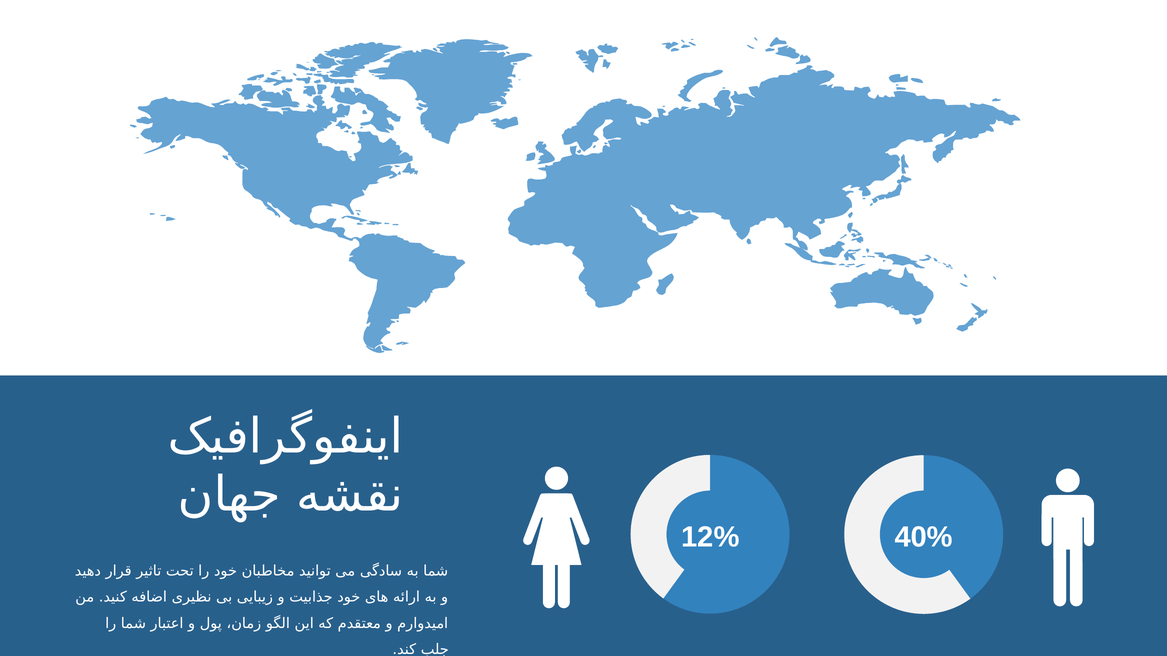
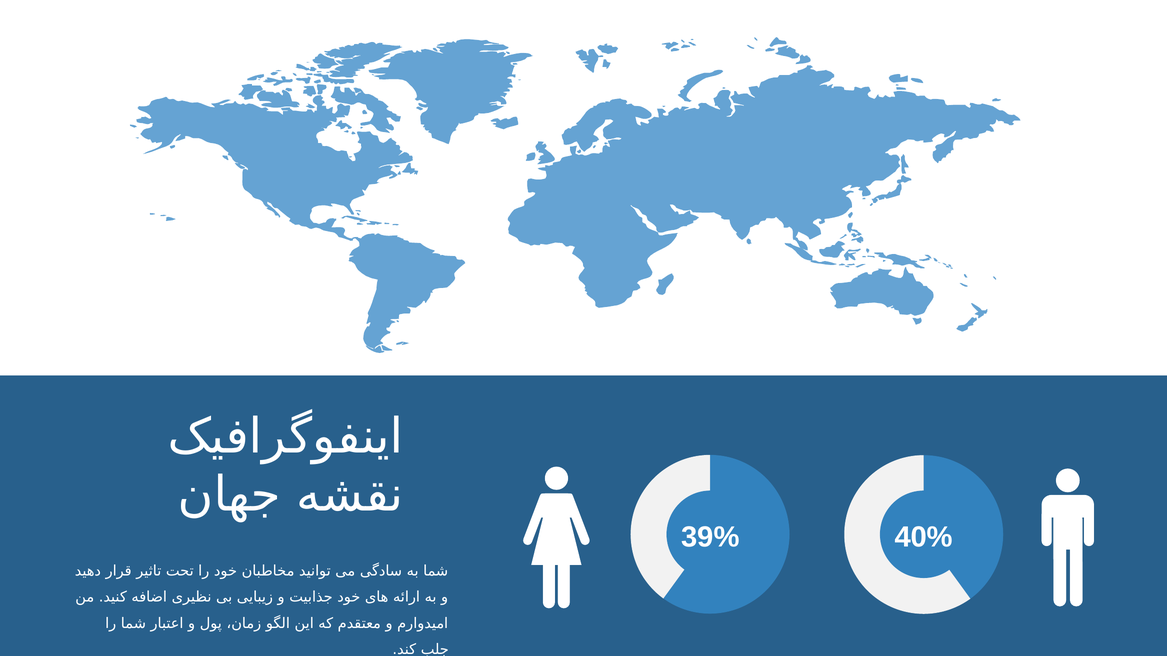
12%: 12% -> 39%
